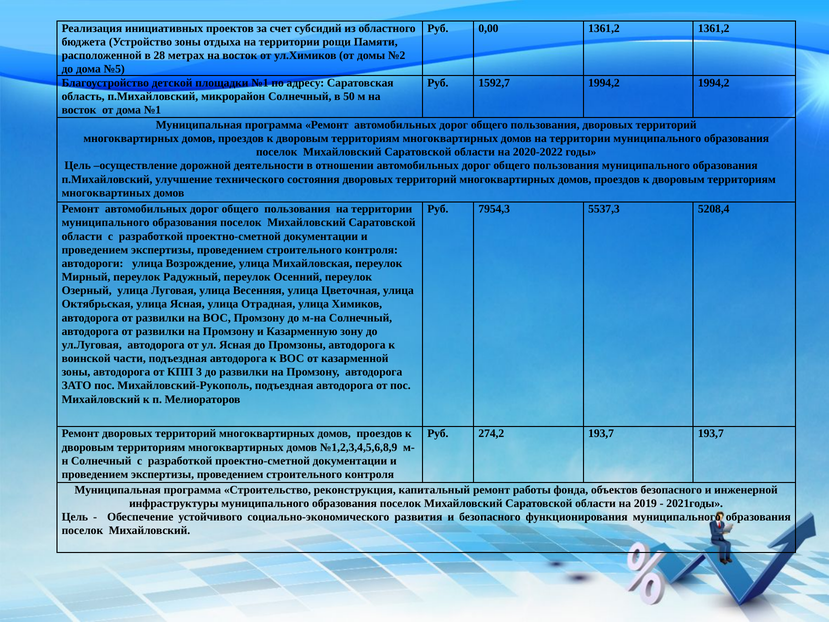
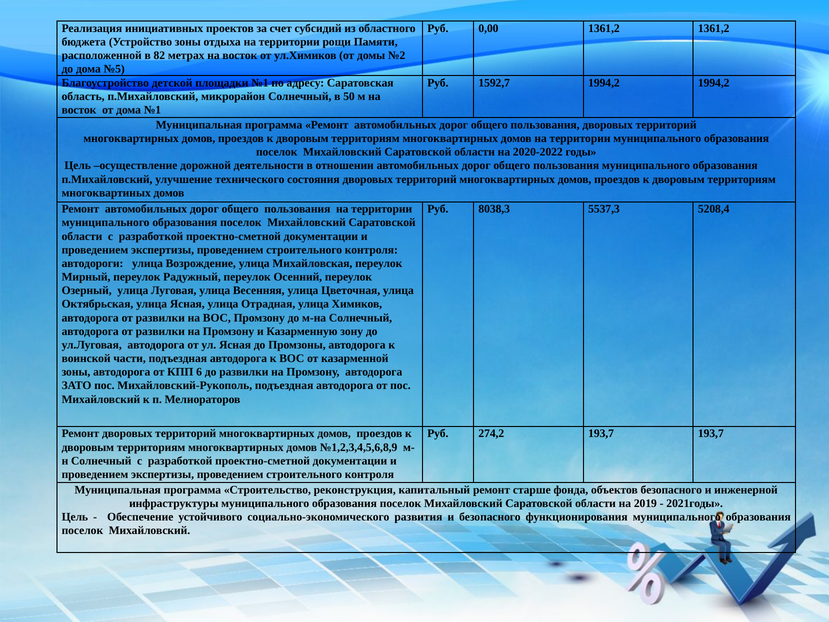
28: 28 -> 82
7954,3: 7954,3 -> 8038,3
3: 3 -> 6
работы: работы -> старше
